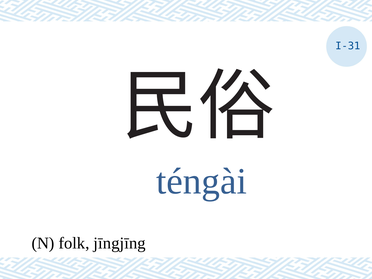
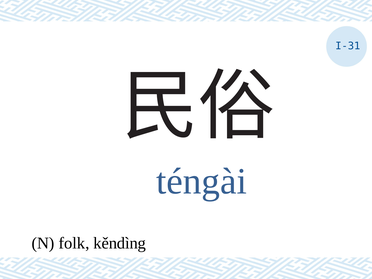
jīngjīng: jīngjīng -> kěndìng
